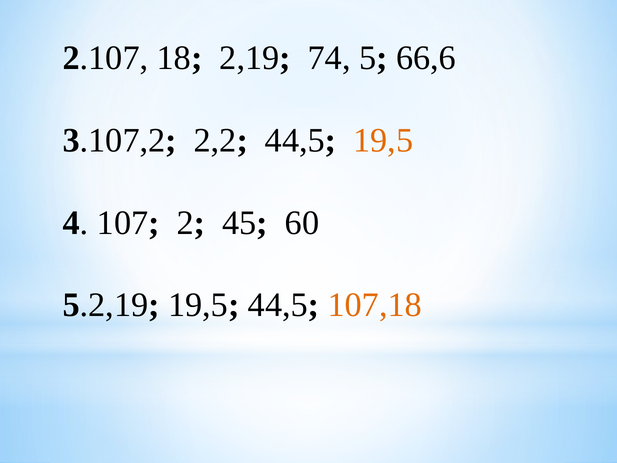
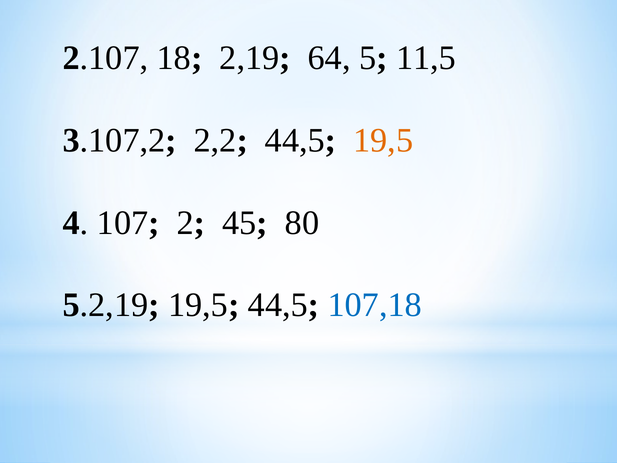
74: 74 -> 64
66,6: 66,6 -> 11,5
60: 60 -> 80
107,18 colour: orange -> blue
